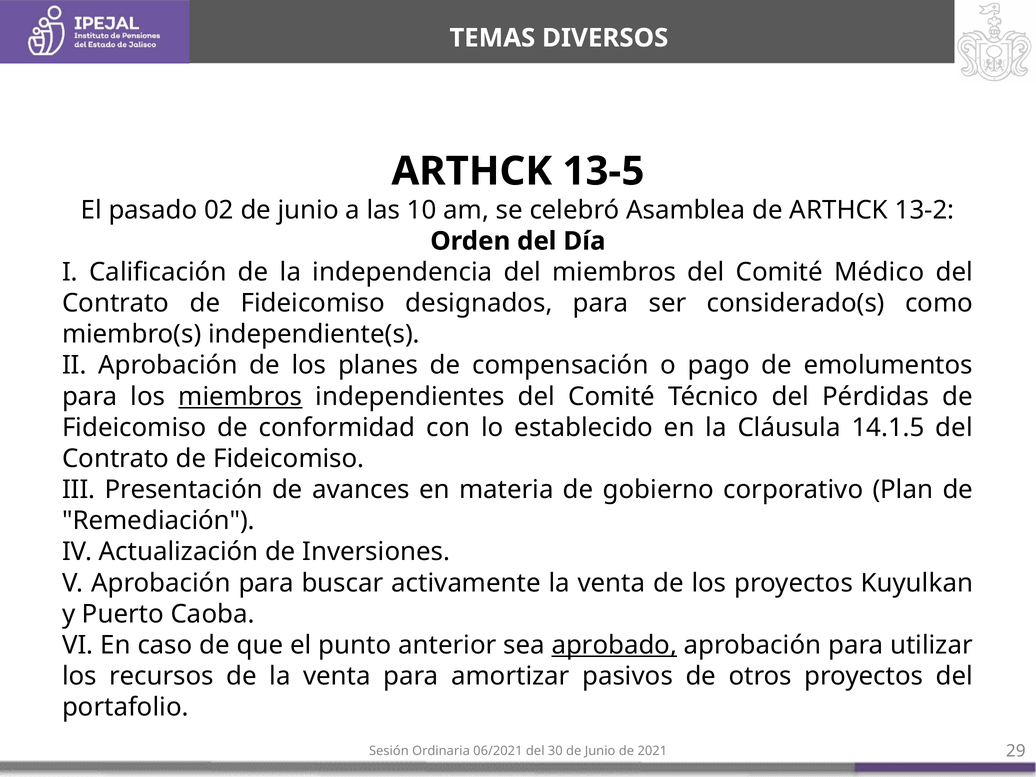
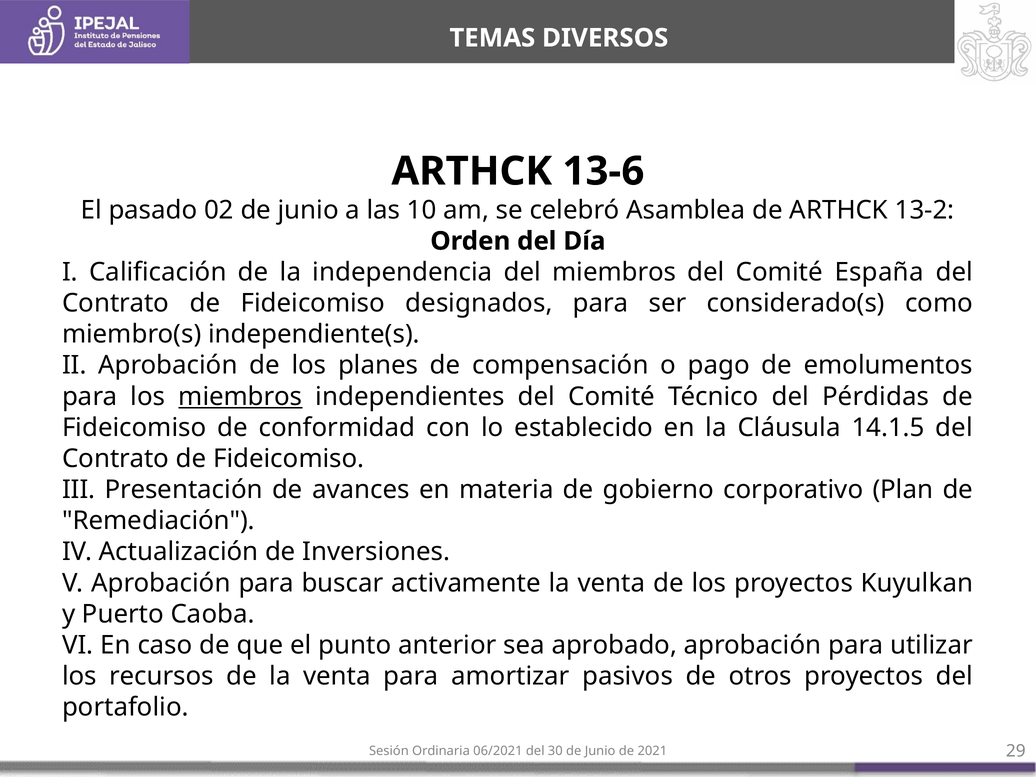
13-5: 13-5 -> 13-6
Médico: Médico -> España
aprobado underline: present -> none
